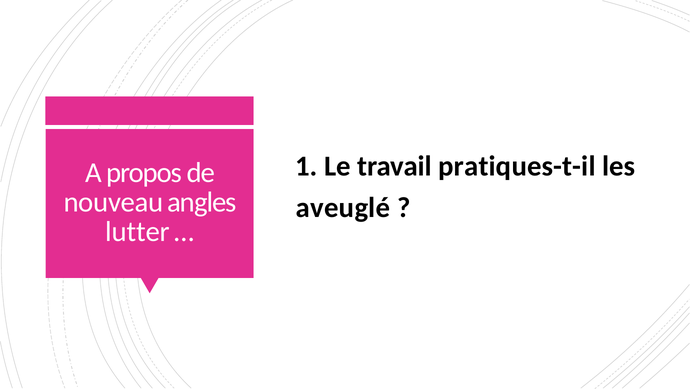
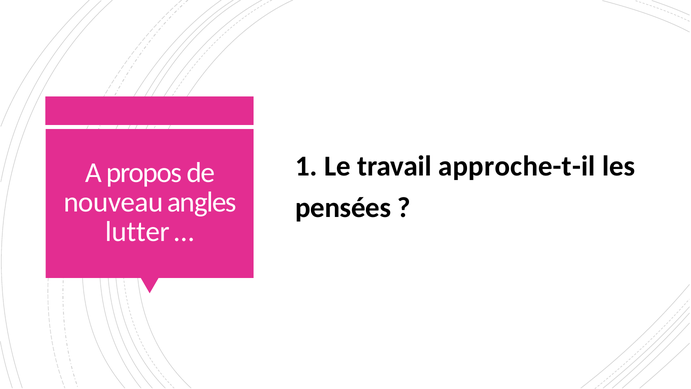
pratiques-t-il: pratiques-t-il -> approche-t-il
aveuglé: aveuglé -> pensées
